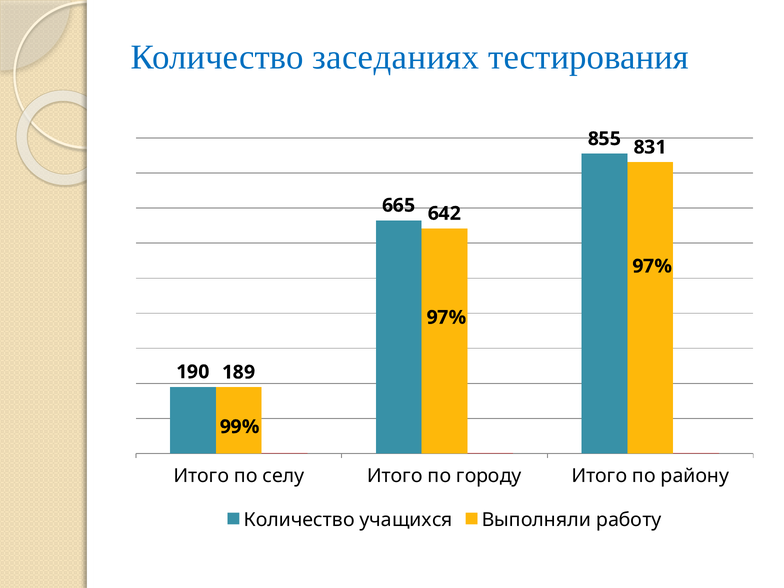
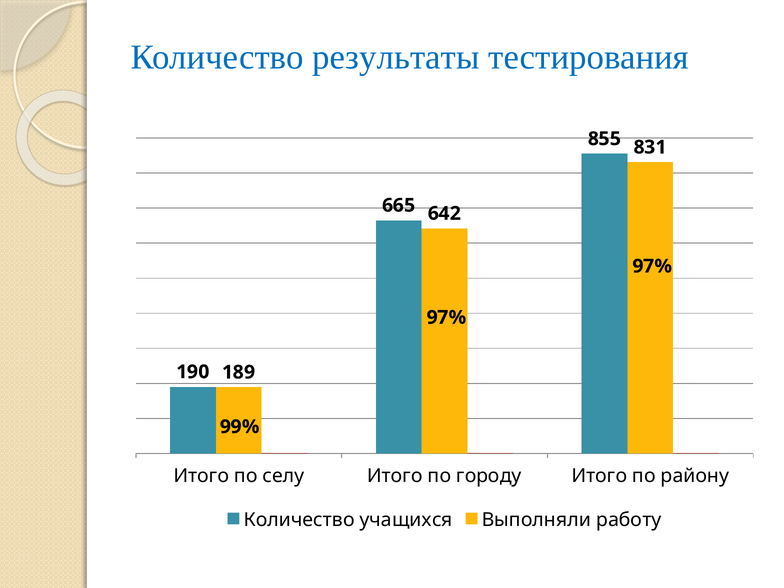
заседаниях: заседаниях -> результаты
